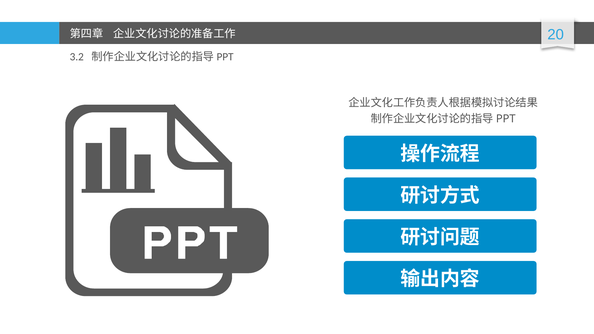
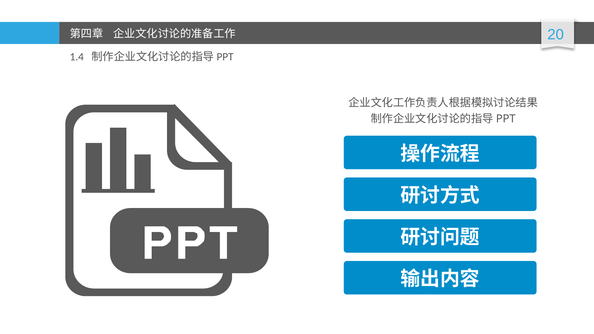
3.2: 3.2 -> 1.4
